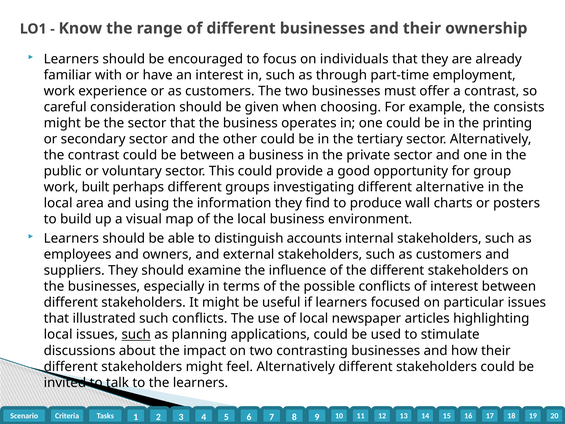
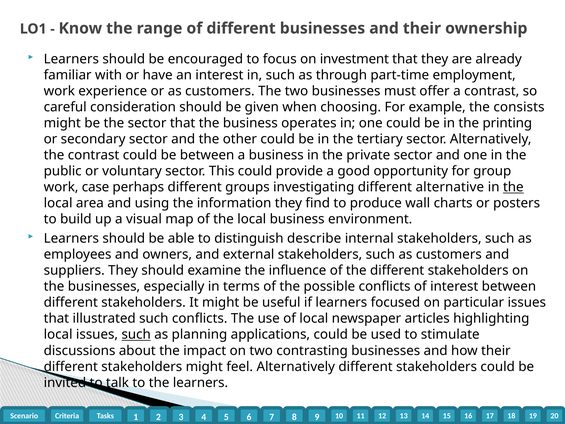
individuals: individuals -> investment
built: built -> case
the at (513, 187) underline: none -> present
accounts: accounts -> describe
